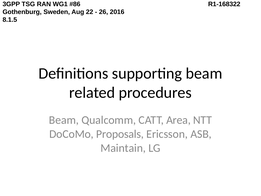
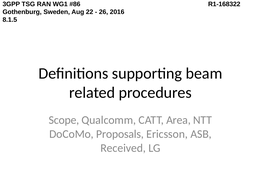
Beam at (64, 120): Beam -> Scope
Maintain: Maintain -> Received
